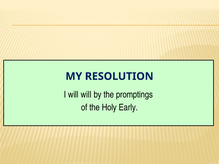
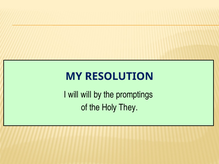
Early: Early -> They
